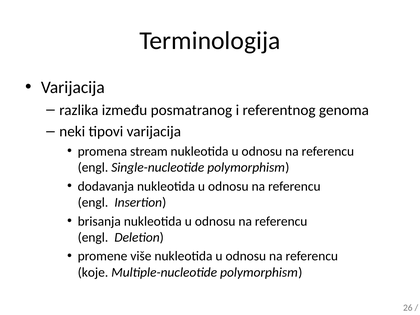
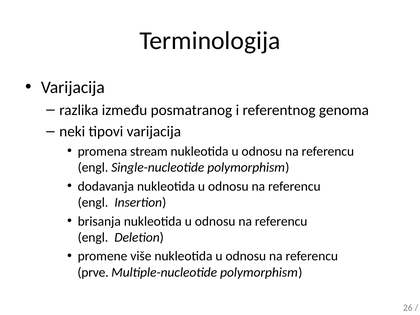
koje: koje -> prve
